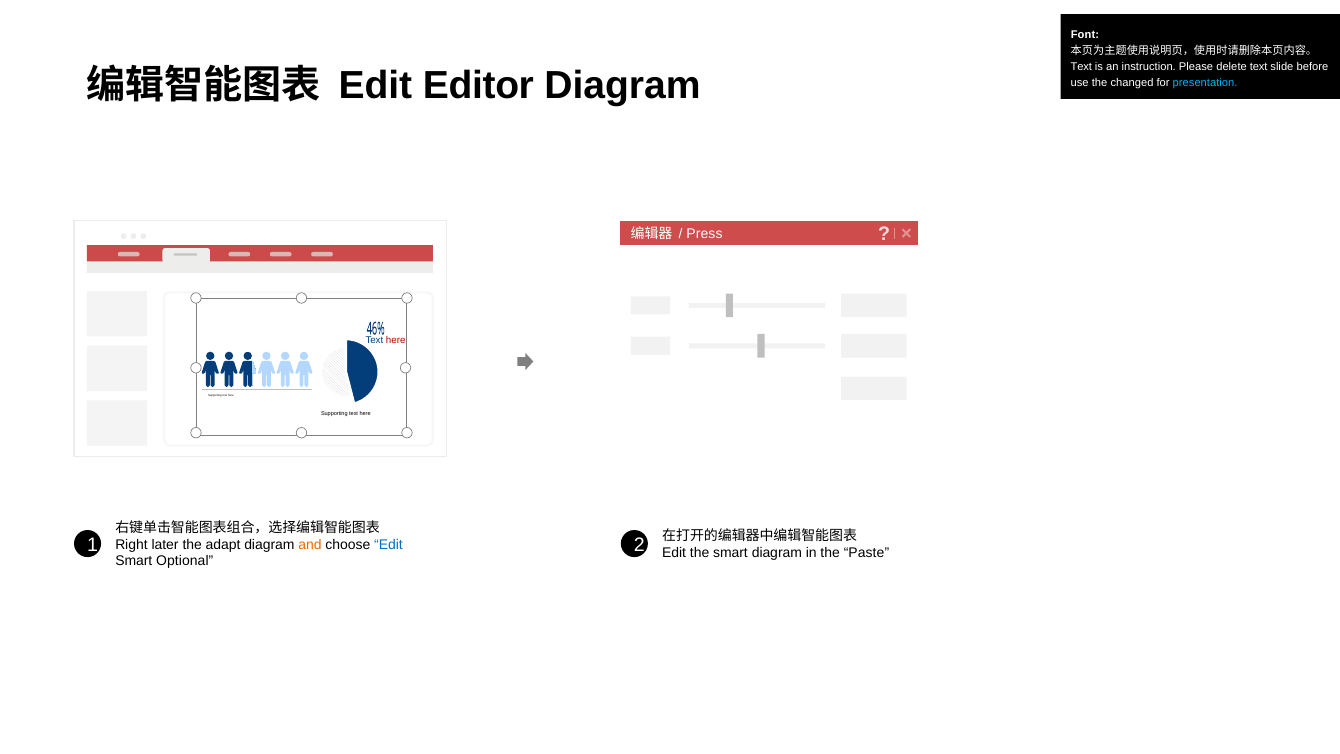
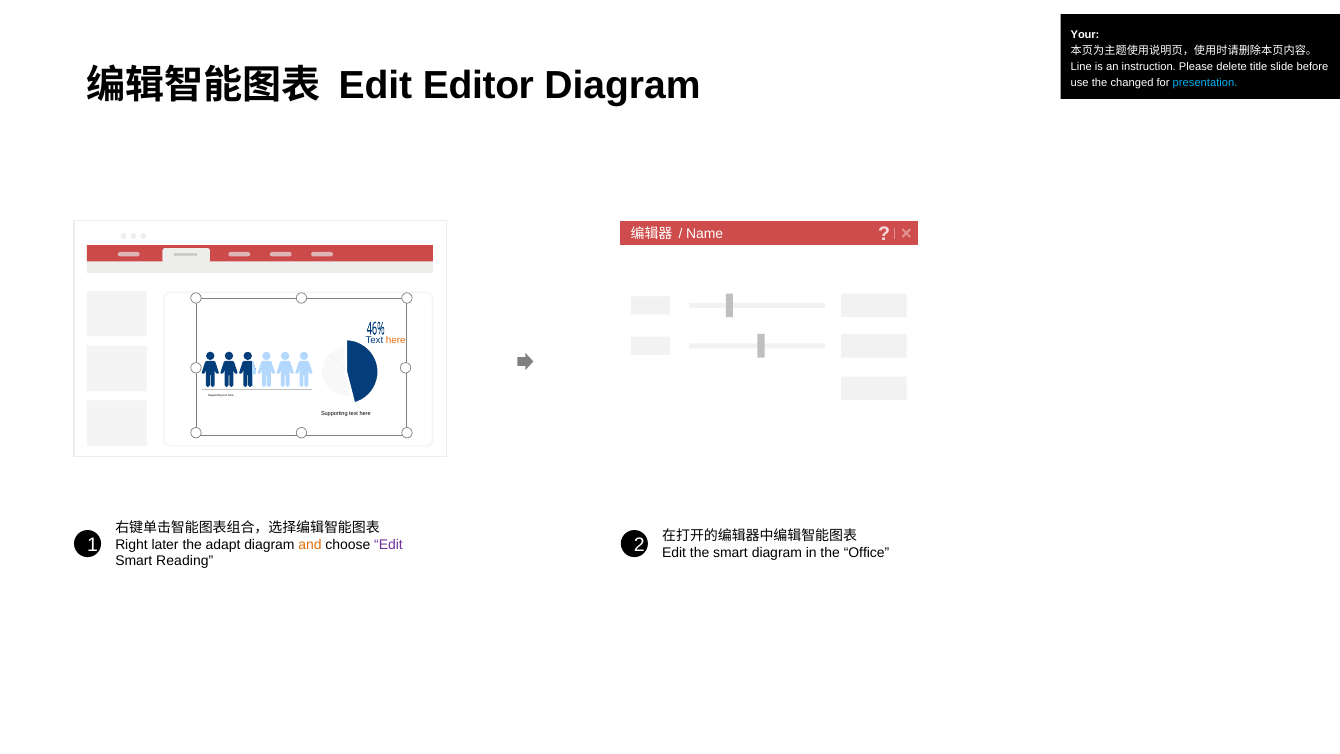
Font: Font -> Your
Text at (1081, 67): Text -> Line
delete text: text -> title
Press: Press -> Name
here at (396, 340) colour: red -> orange
Edit at (388, 544) colour: blue -> purple
Paste: Paste -> Office
Optional: Optional -> Reading
